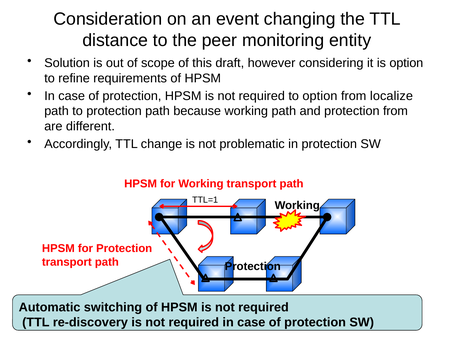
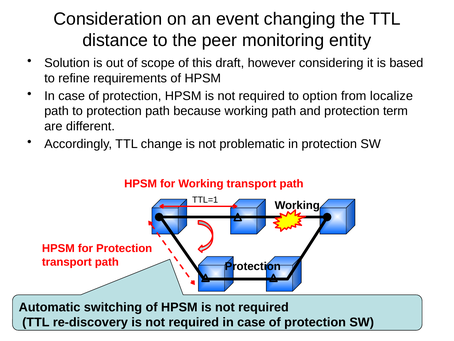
is option: option -> based
protection from: from -> term
